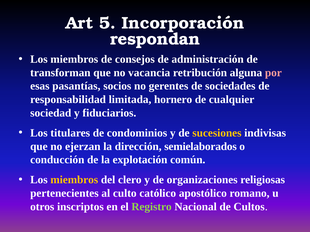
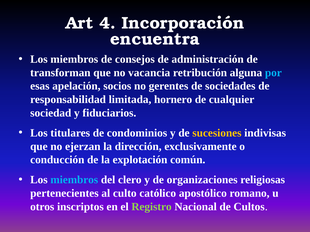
5: 5 -> 4
respondan: respondan -> encuentra
por colour: pink -> light blue
pasantías: pasantías -> apelación
semielaborados: semielaborados -> exclusivamente
miembros at (74, 180) colour: yellow -> light blue
